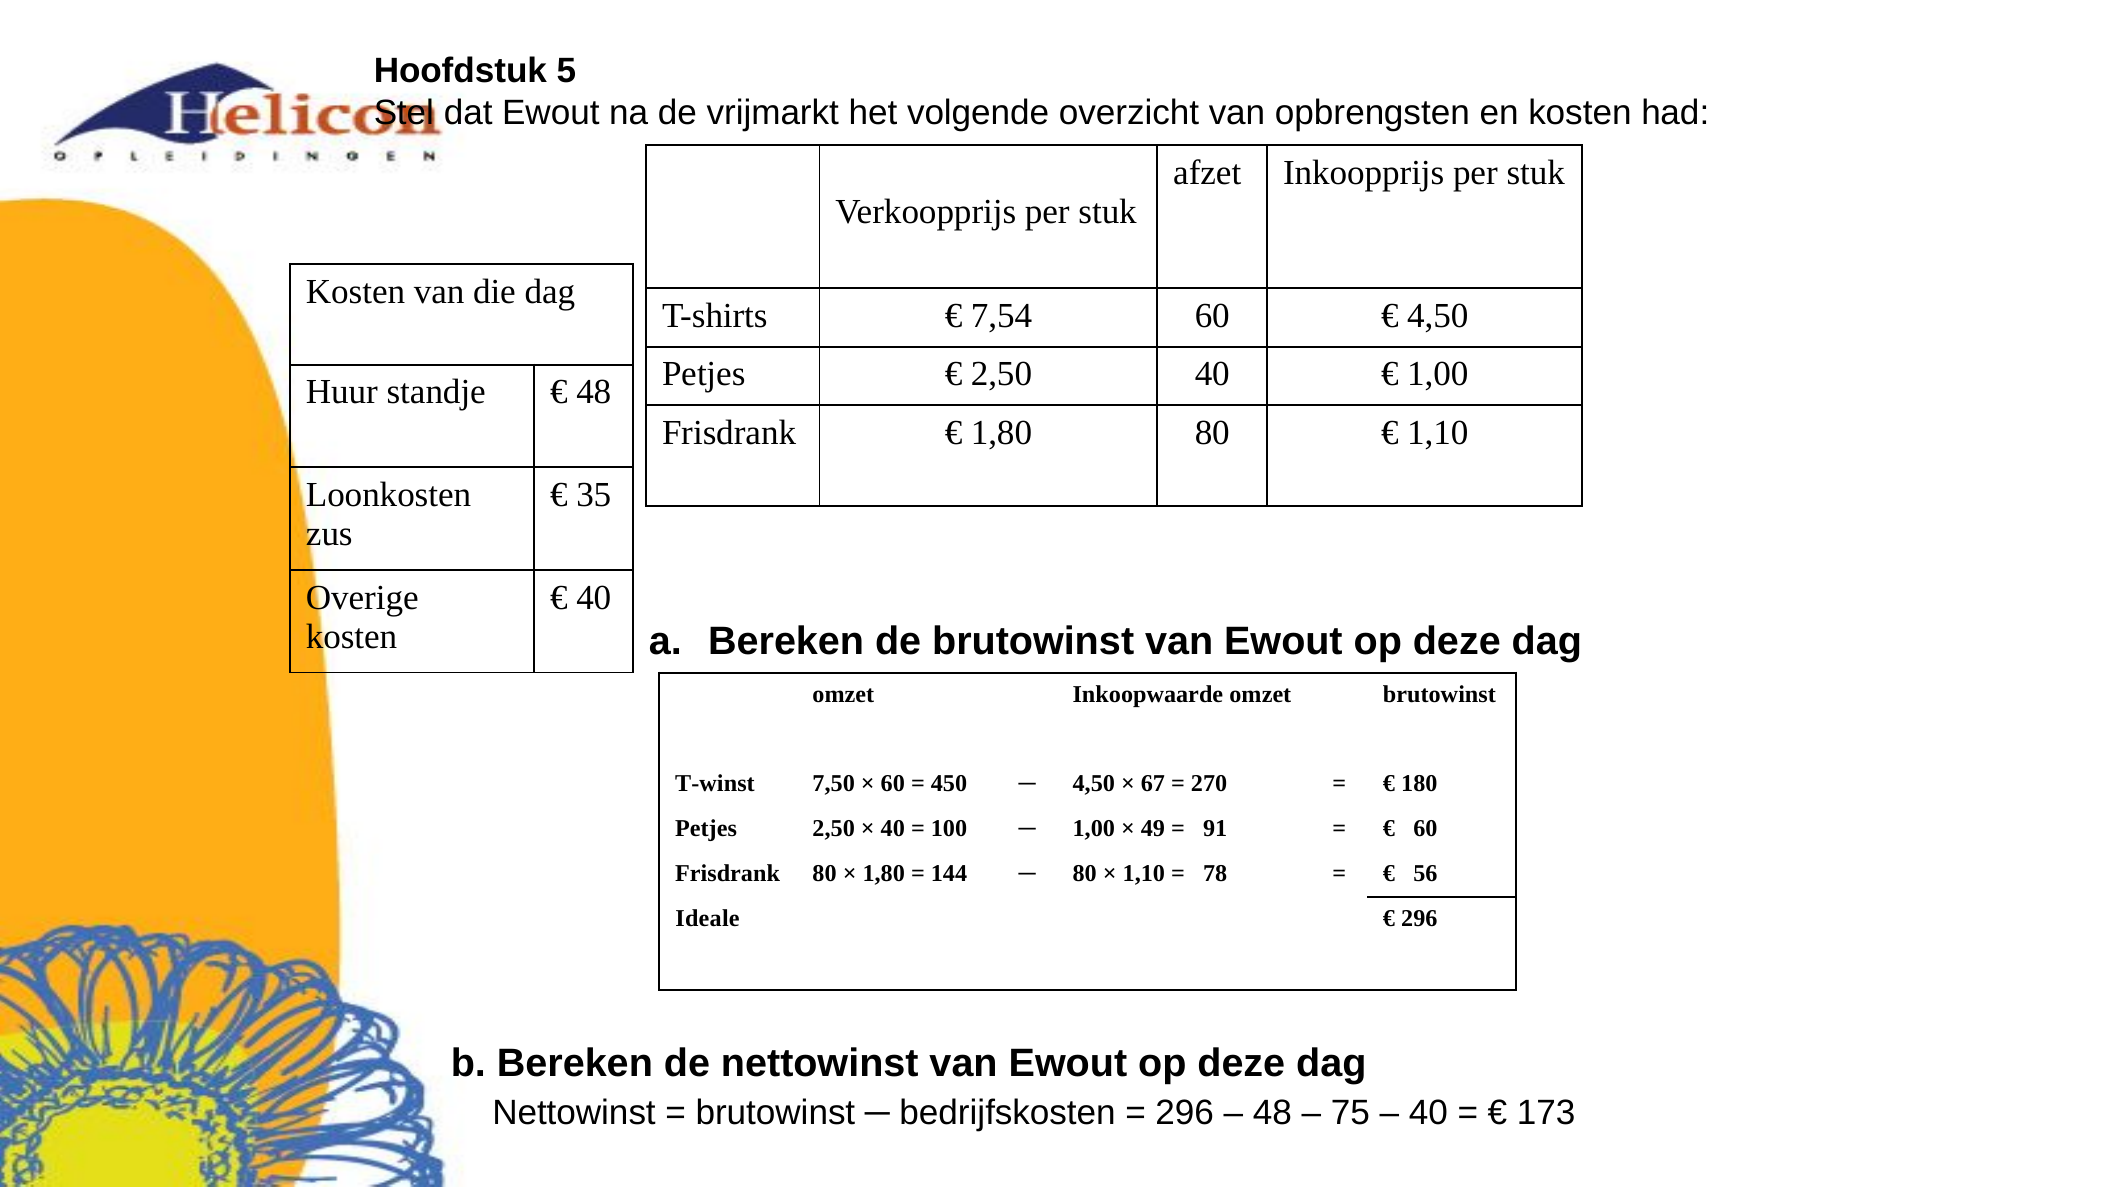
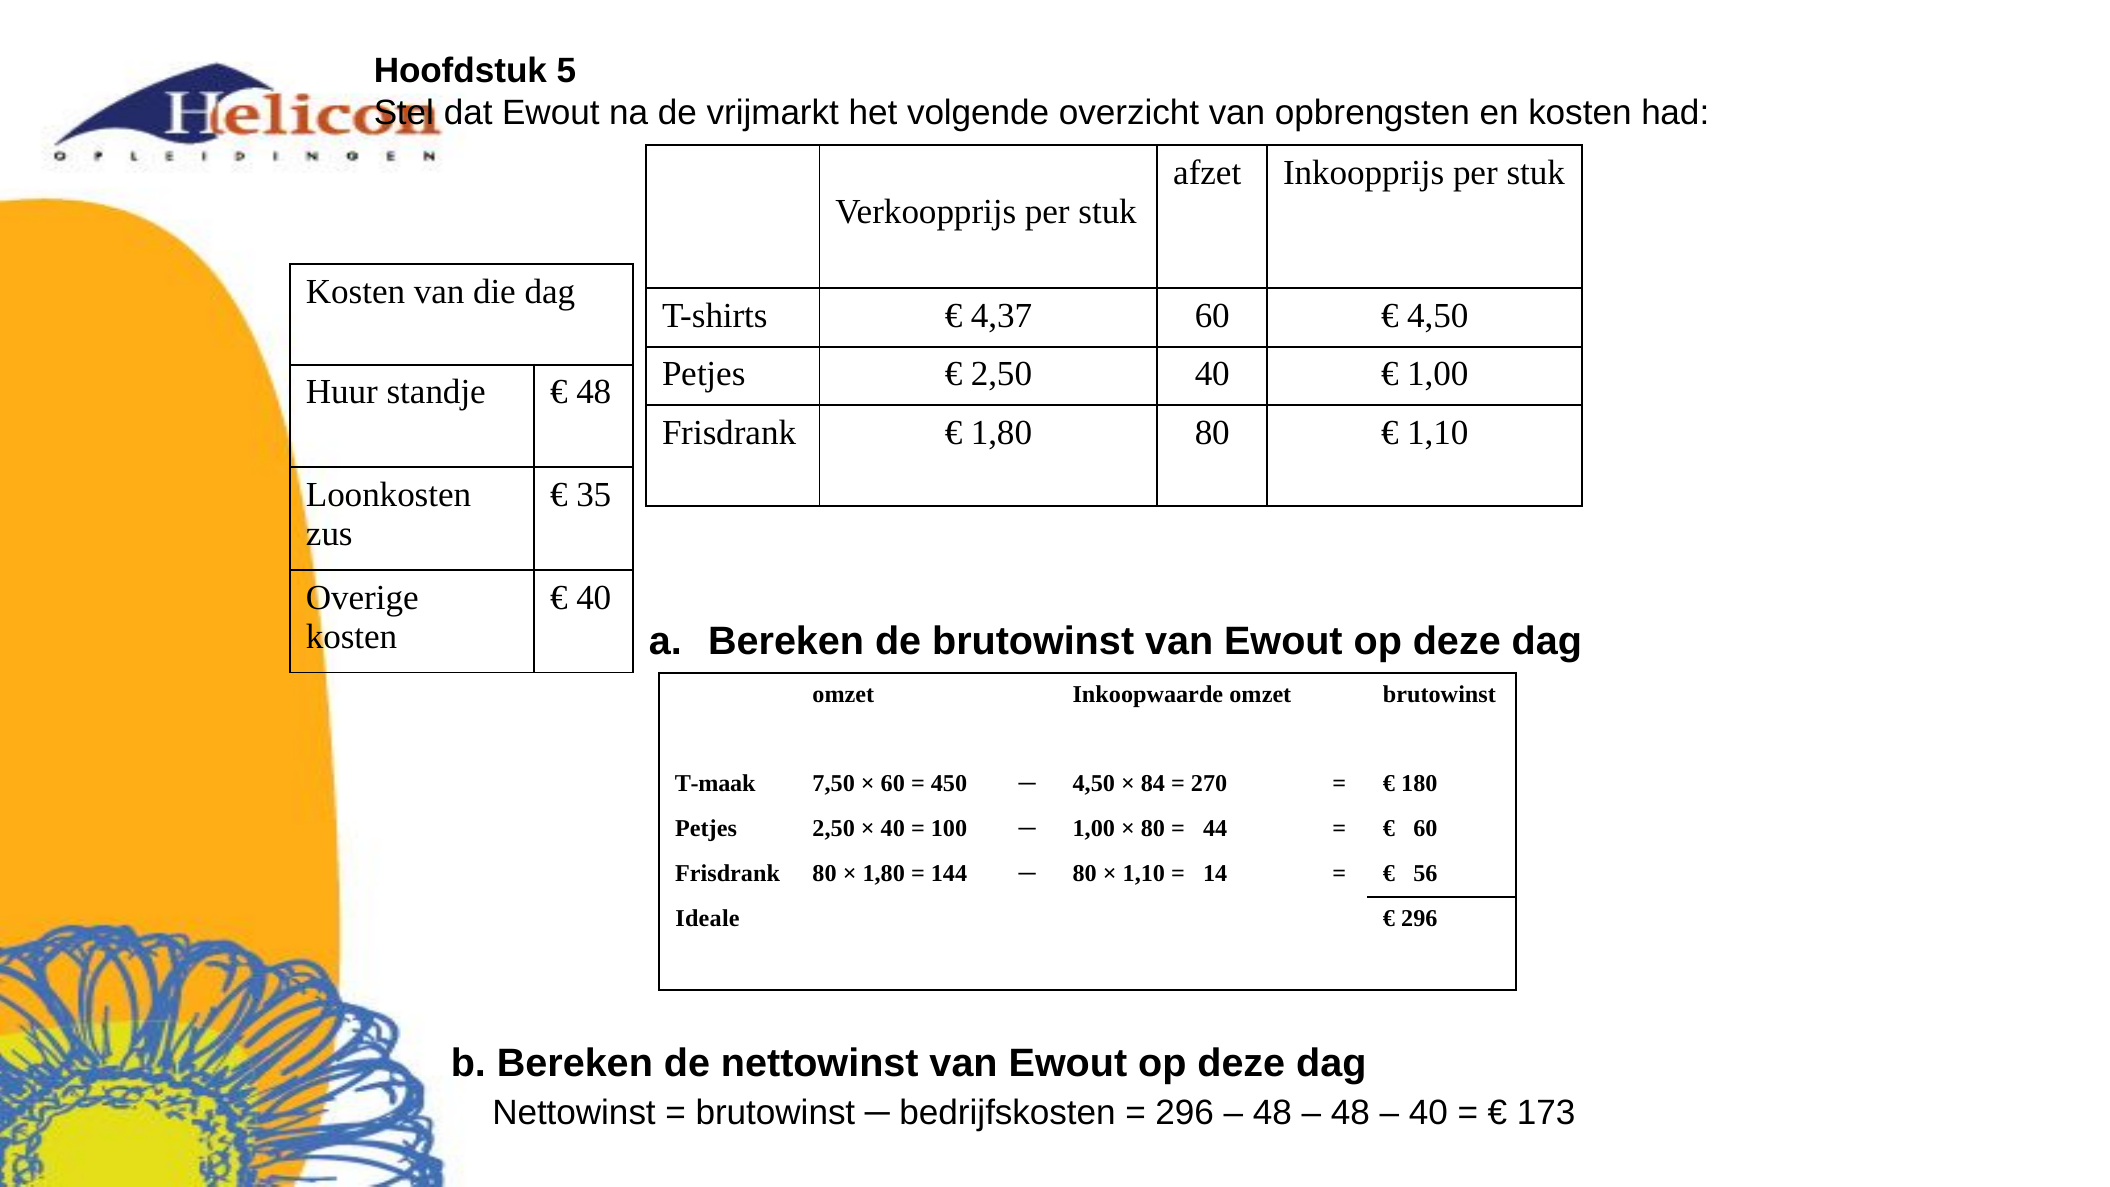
7,54: 7,54 -> 4,37
T-winst: T-winst -> T-maak
67: 67 -> 84
49 at (1153, 829): 49 -> 80
91: 91 -> 44
78: 78 -> 14
75 at (1350, 1113): 75 -> 48
